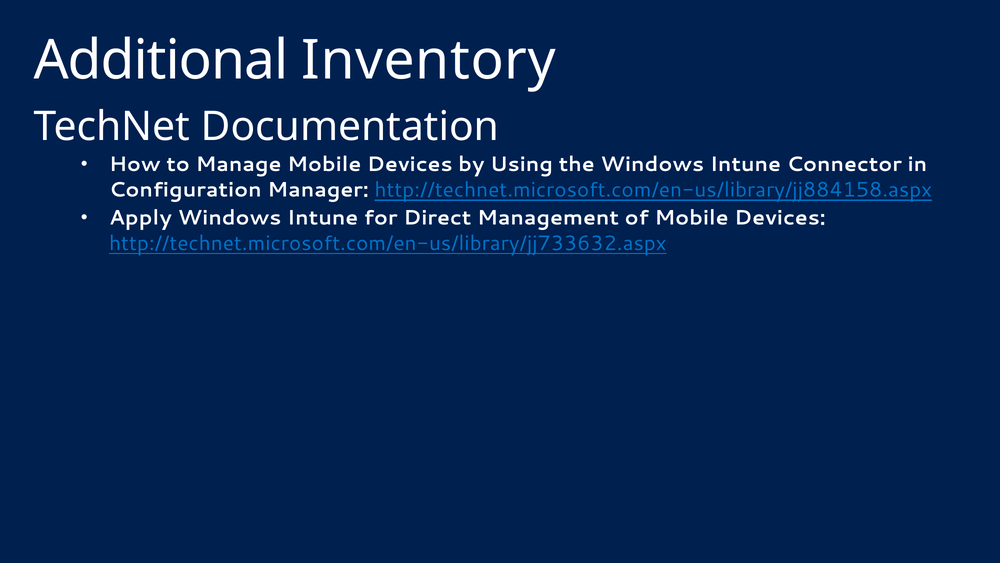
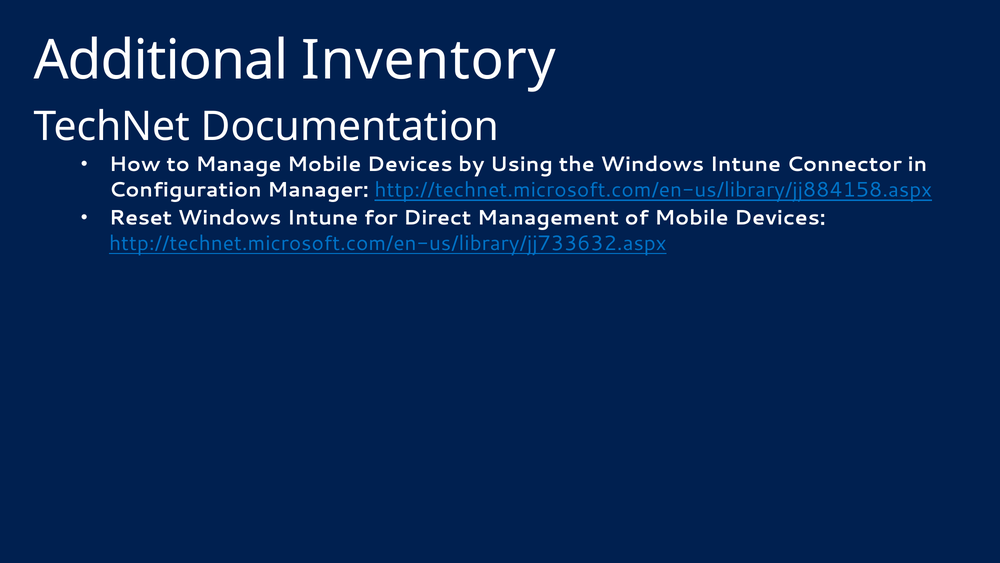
Apply: Apply -> Reset
